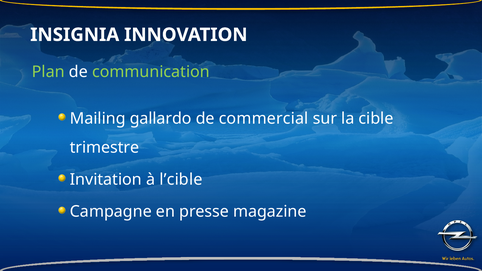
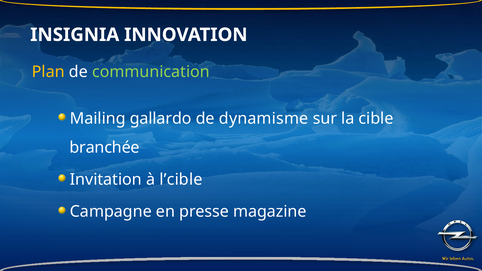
Plan colour: light green -> yellow
commercial: commercial -> dynamisme
trimestre: trimestre -> branchée
